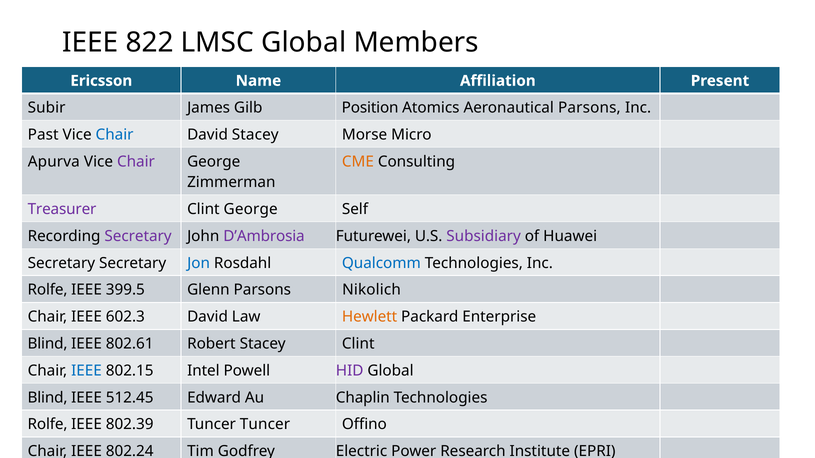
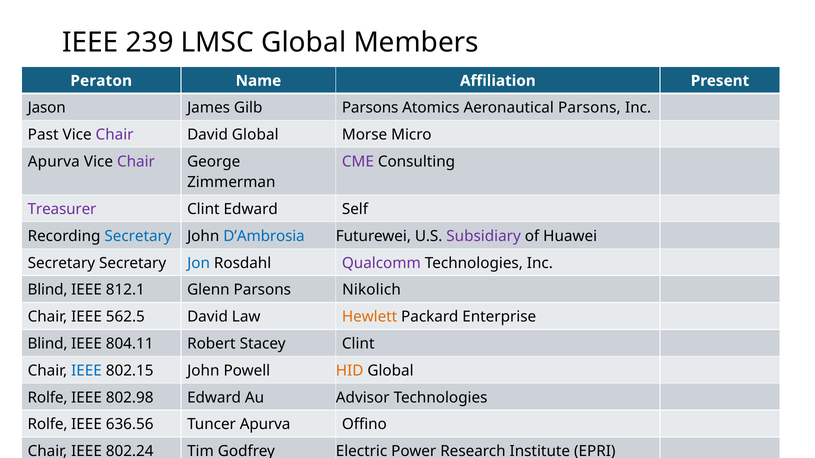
822: 822 -> 239
Ericsson: Ericsson -> Peraton
Subir: Subir -> Jason
Gilb Position: Position -> Parsons
Chair at (115, 135) colour: blue -> purple
David Stacey: Stacey -> Global
CME colour: orange -> purple
Clint George: George -> Edward
Secretary at (138, 236) colour: purple -> blue
D’Ambrosia colour: purple -> blue
Qualcomm colour: blue -> purple
Rolfe at (48, 290): Rolfe -> Blind
399.5: 399.5 -> 812.1
602.3: 602.3 -> 562.5
802.61: 802.61 -> 804.11
802.15 Intel: Intel -> John
HID colour: purple -> orange
Blind at (48, 398): Blind -> Rolfe
512.45: 512.45 -> 802.98
Chaplin: Chaplin -> Advisor
802.39: 802.39 -> 636.56
Tuncer Tuncer: Tuncer -> Apurva
